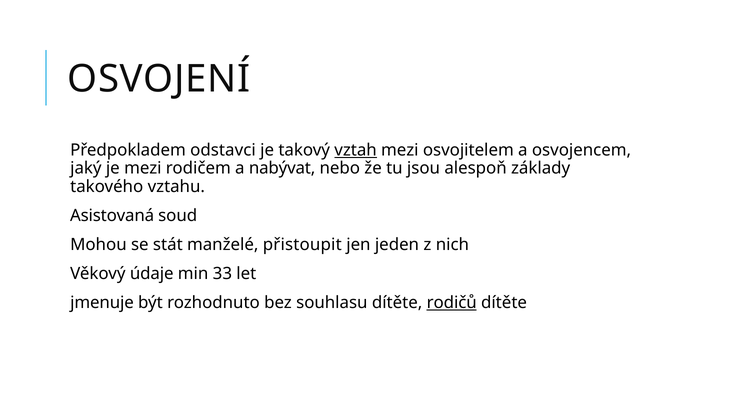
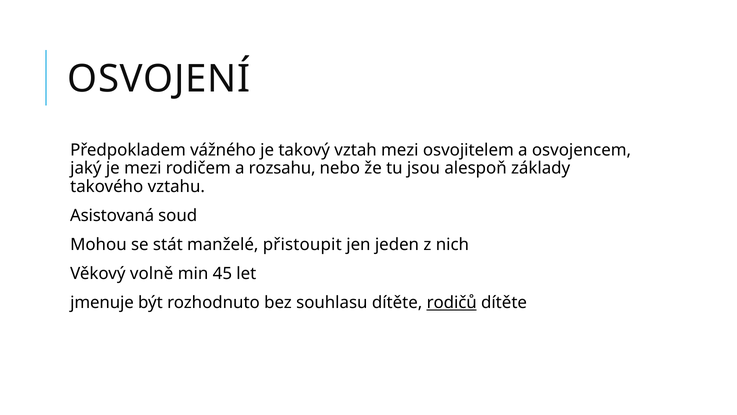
odstavci: odstavci -> vážného
vztah underline: present -> none
nabývat: nabývat -> rozsahu
údaje: údaje -> volně
33: 33 -> 45
